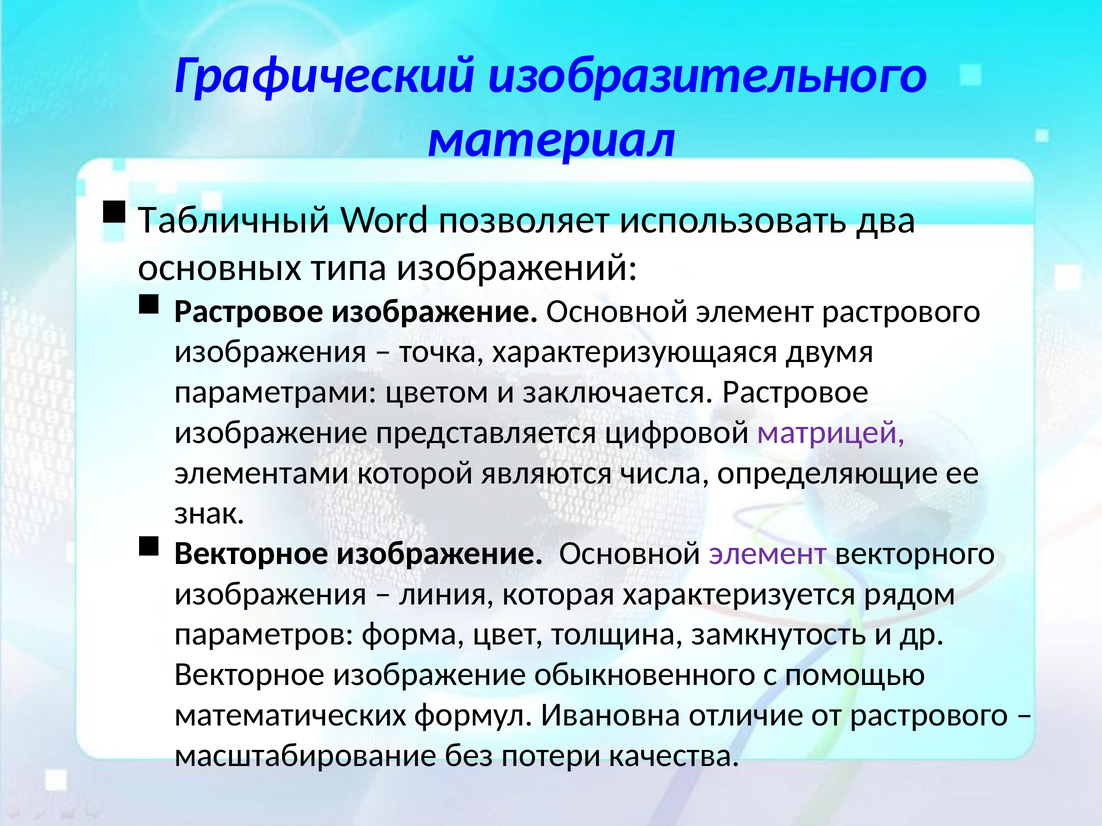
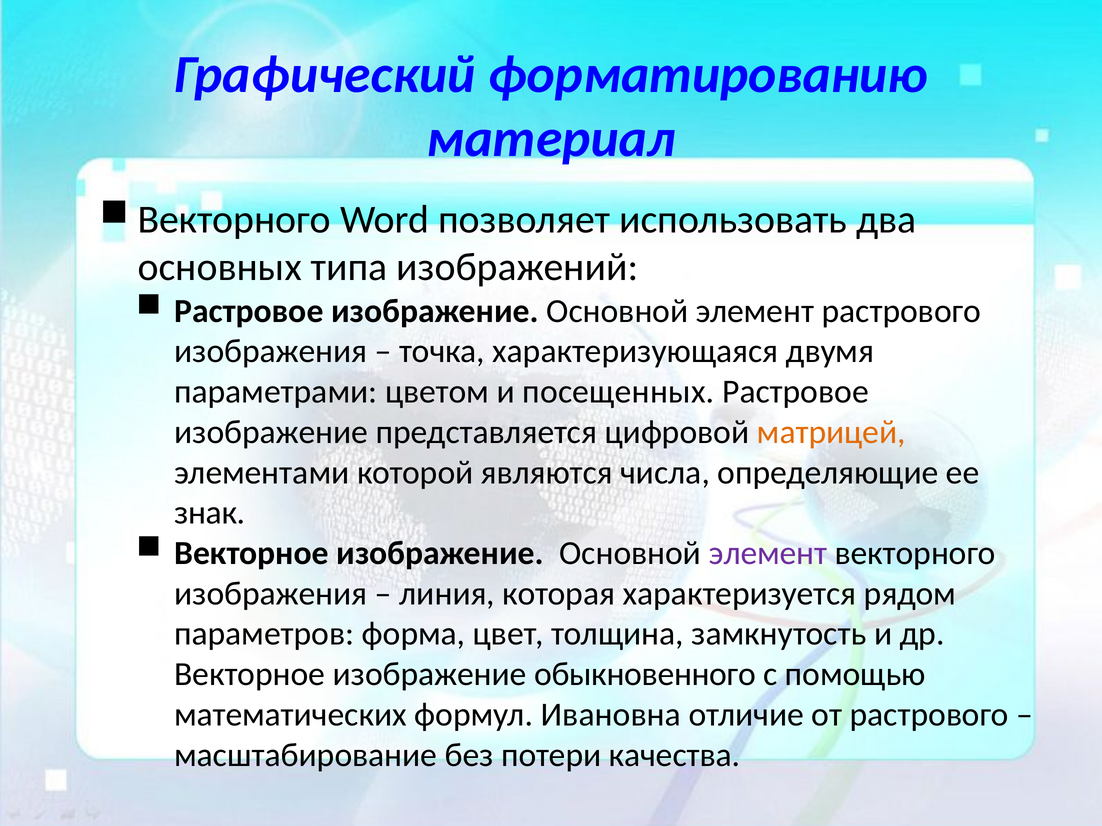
изобразительного: изобразительного -> форматированию
Табличный at (234, 220): Табличный -> Векторного
заключается: заключается -> посещенных
матрицей colour: purple -> orange
